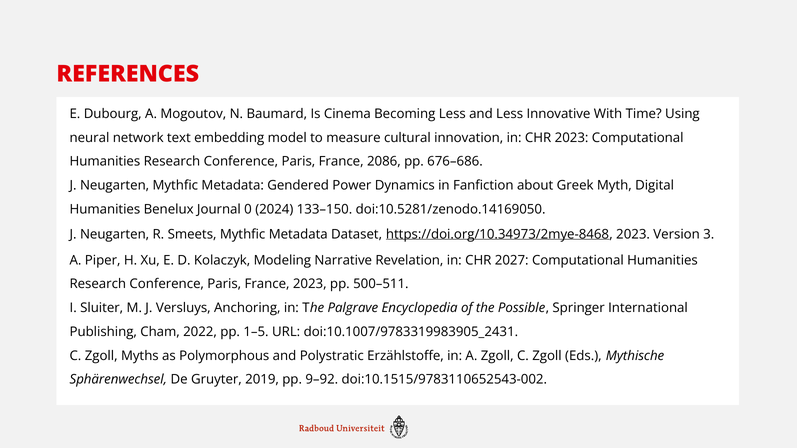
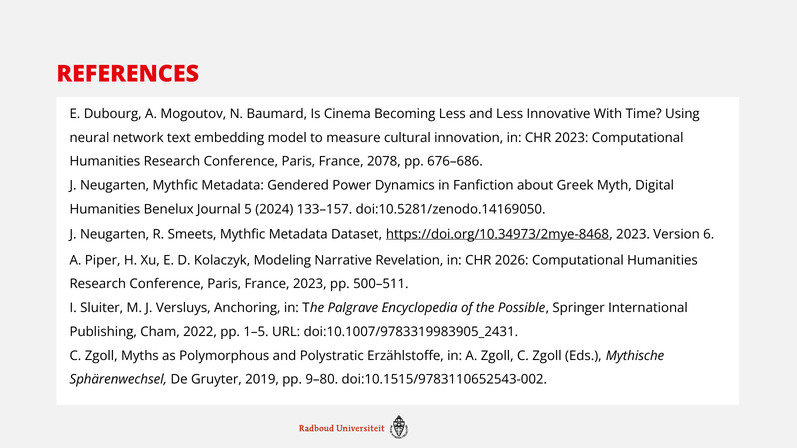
2086: 2086 -> 2078
0: 0 -> 5
133–150: 133–150 -> 133–157
3: 3 -> 6
2027: 2027 -> 2026
9–92: 9–92 -> 9–80
